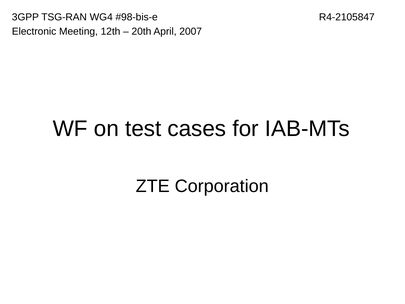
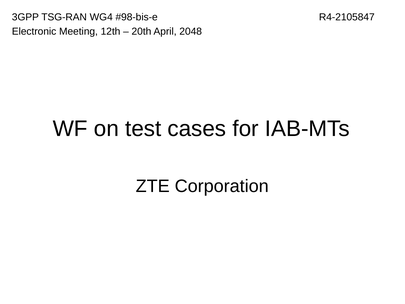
2007: 2007 -> 2048
